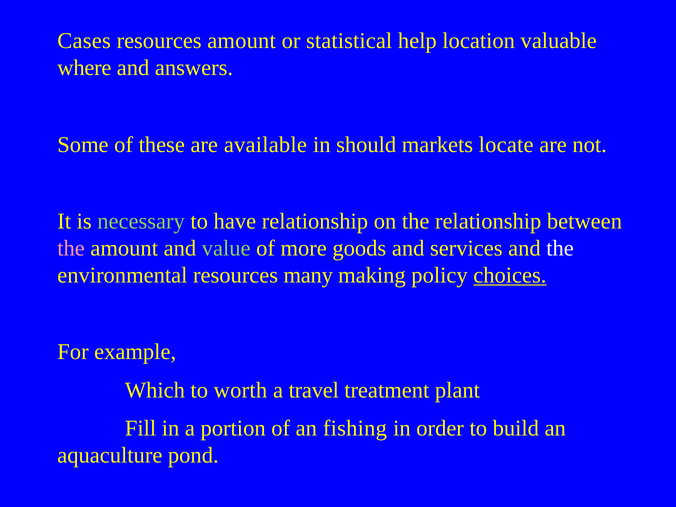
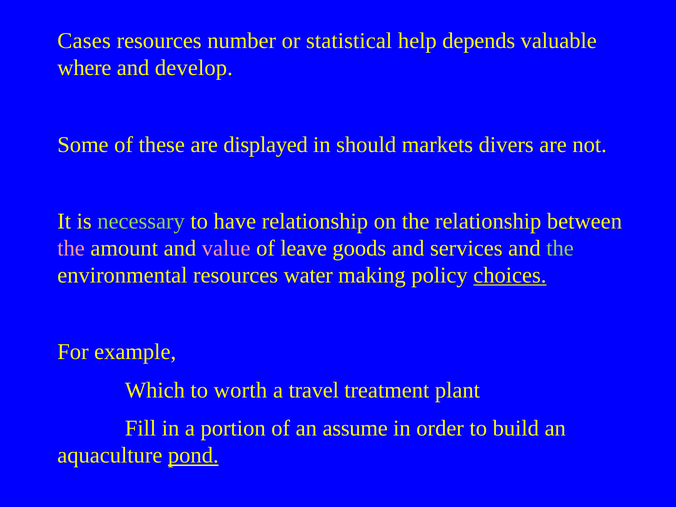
resources amount: amount -> number
location: location -> depends
answers: answers -> develop
available: available -> displayed
locate: locate -> divers
value colour: light green -> pink
more: more -> leave
the at (560, 248) colour: white -> light green
many: many -> water
fishing: fishing -> assume
pond underline: none -> present
